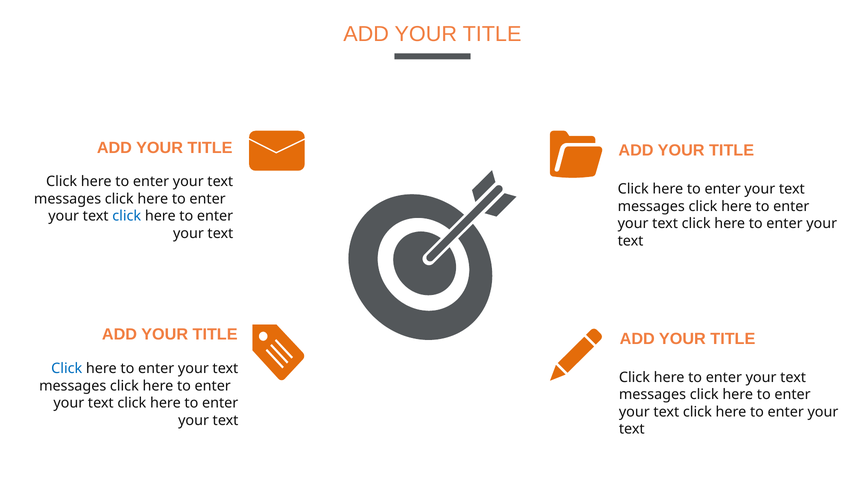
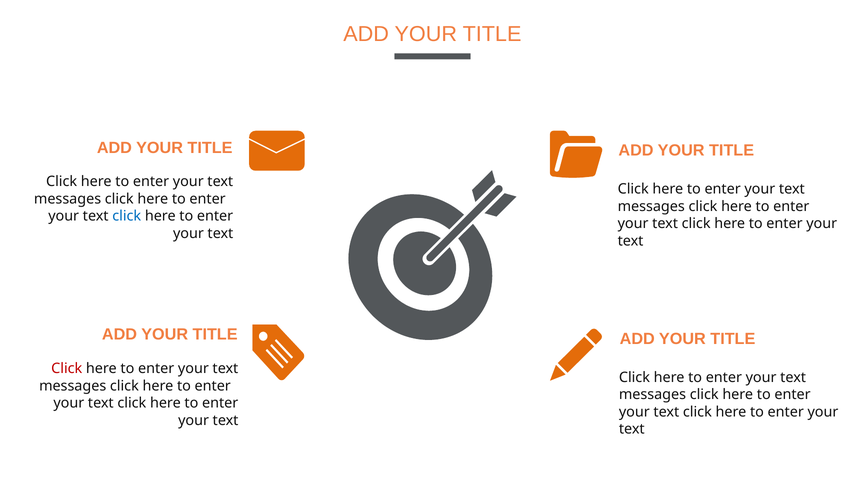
Click at (67, 369) colour: blue -> red
